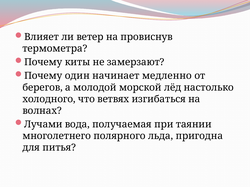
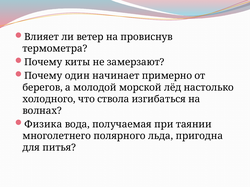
медленно: медленно -> примерно
ветвях: ветвях -> ствола
Лучами: Лучами -> Физика
